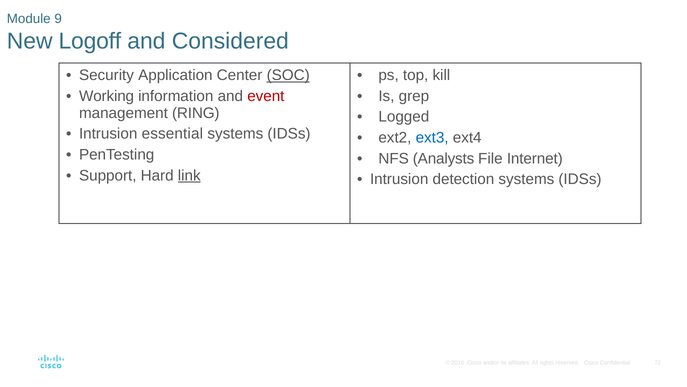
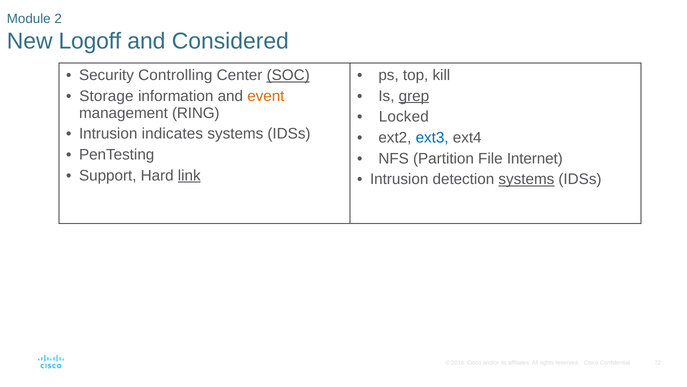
9: 9 -> 2
Application: Application -> Controlling
Working: Working -> Storage
event colour: red -> orange
grep underline: none -> present
Logged: Logged -> Locked
essential: essential -> indicates
Analysts: Analysts -> Partition
systems at (526, 179) underline: none -> present
